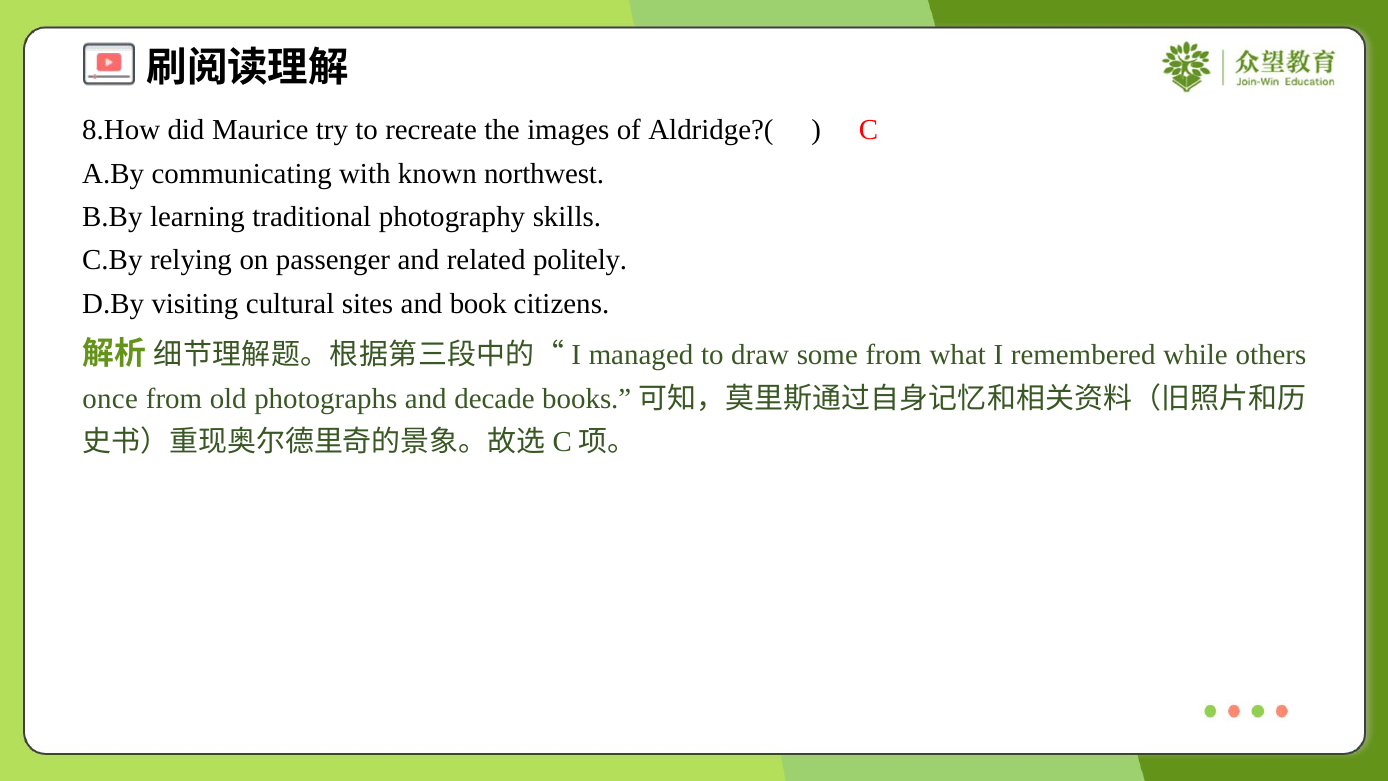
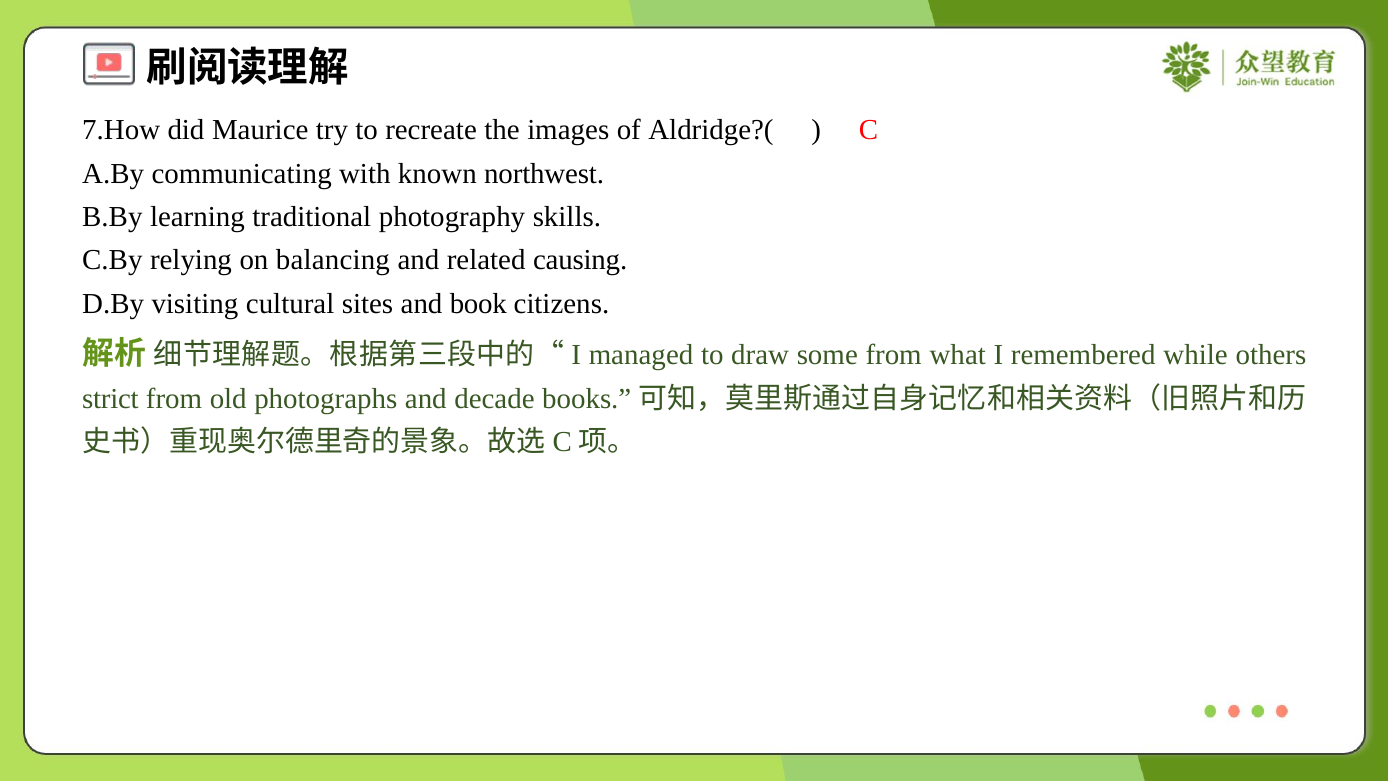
8.How: 8.How -> 7.How
passenger: passenger -> balancing
politely: politely -> causing
once: once -> strict
